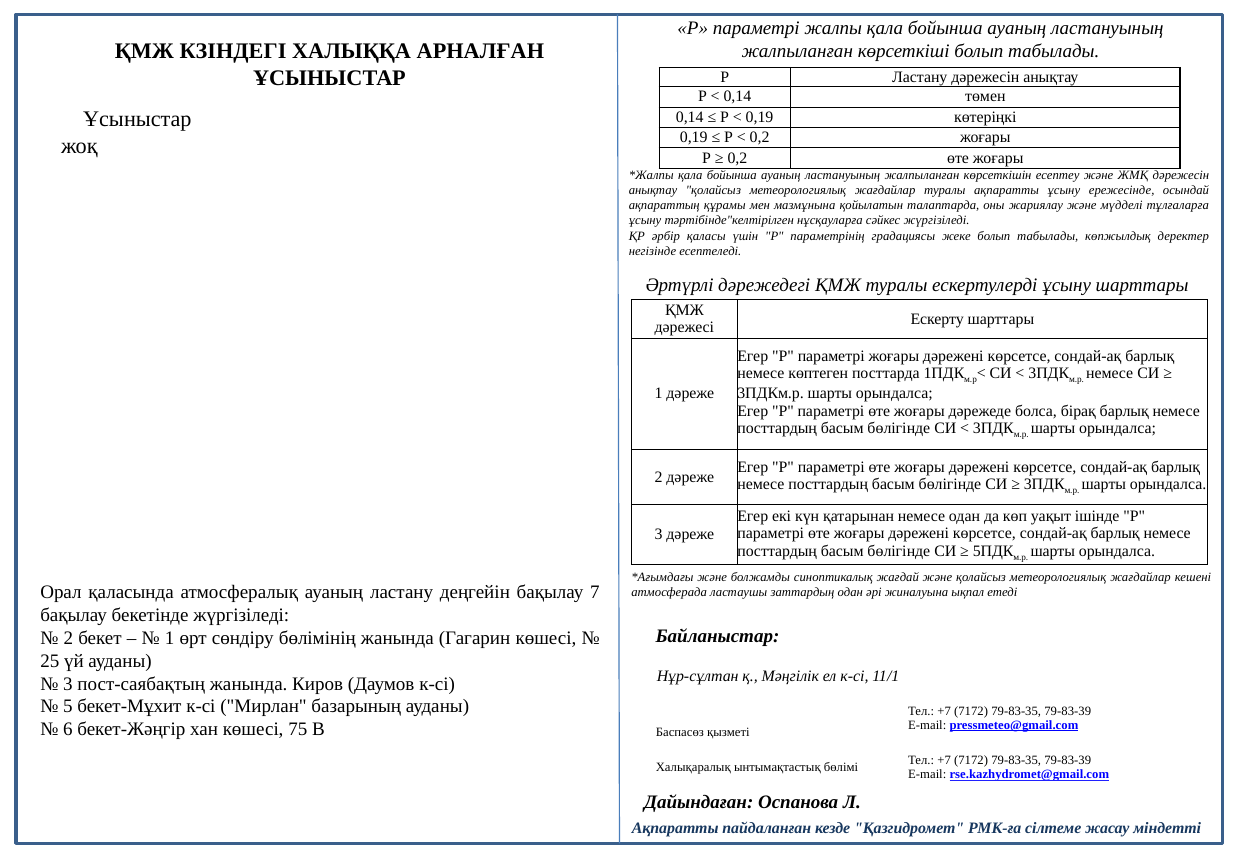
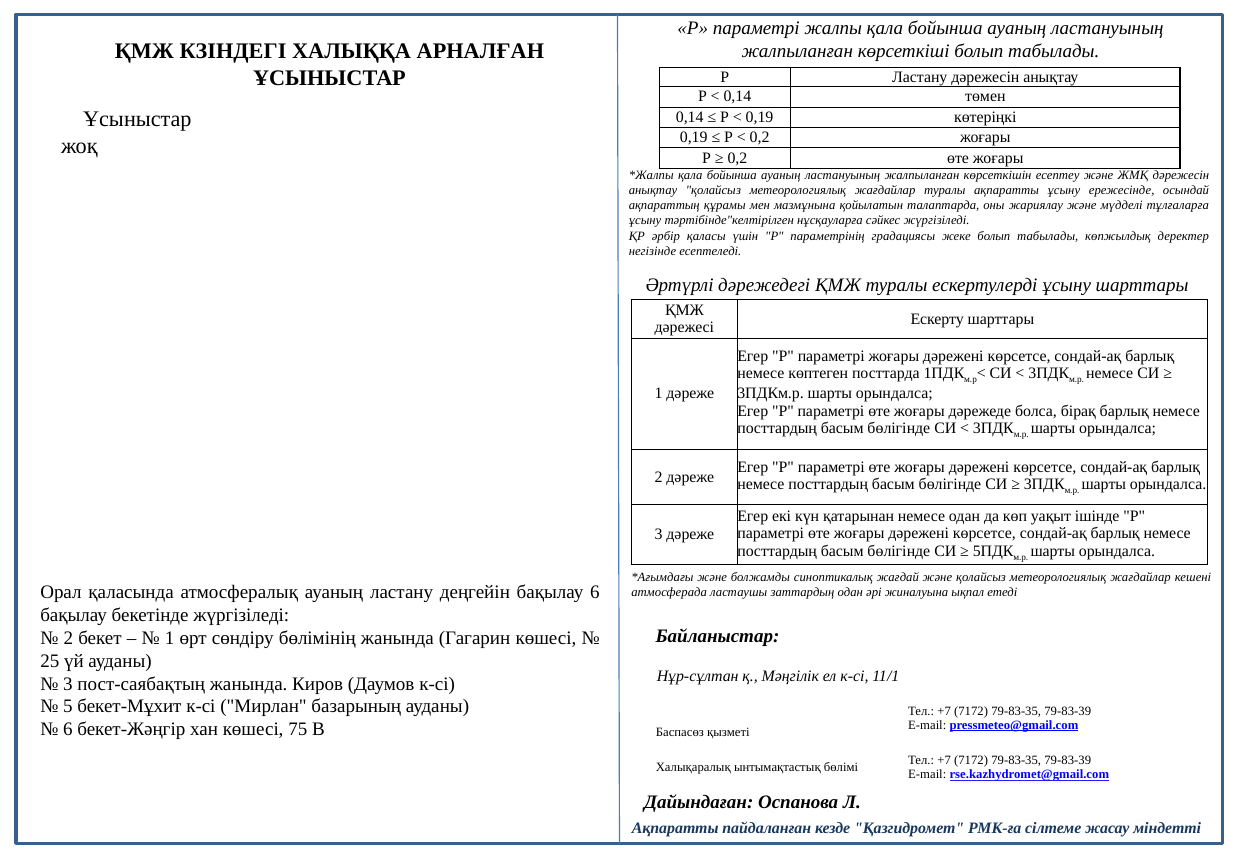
бақылау 7: 7 -> 6
